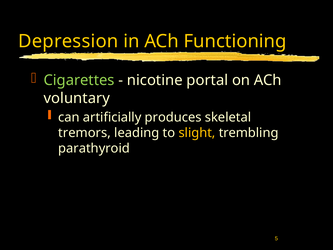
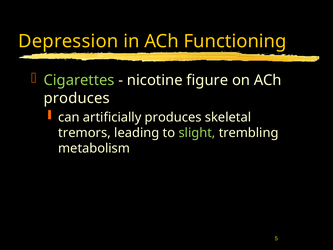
portal: portal -> figure
voluntary at (77, 98): voluntary -> produces
slight colour: yellow -> light green
parathyroid: parathyroid -> metabolism
